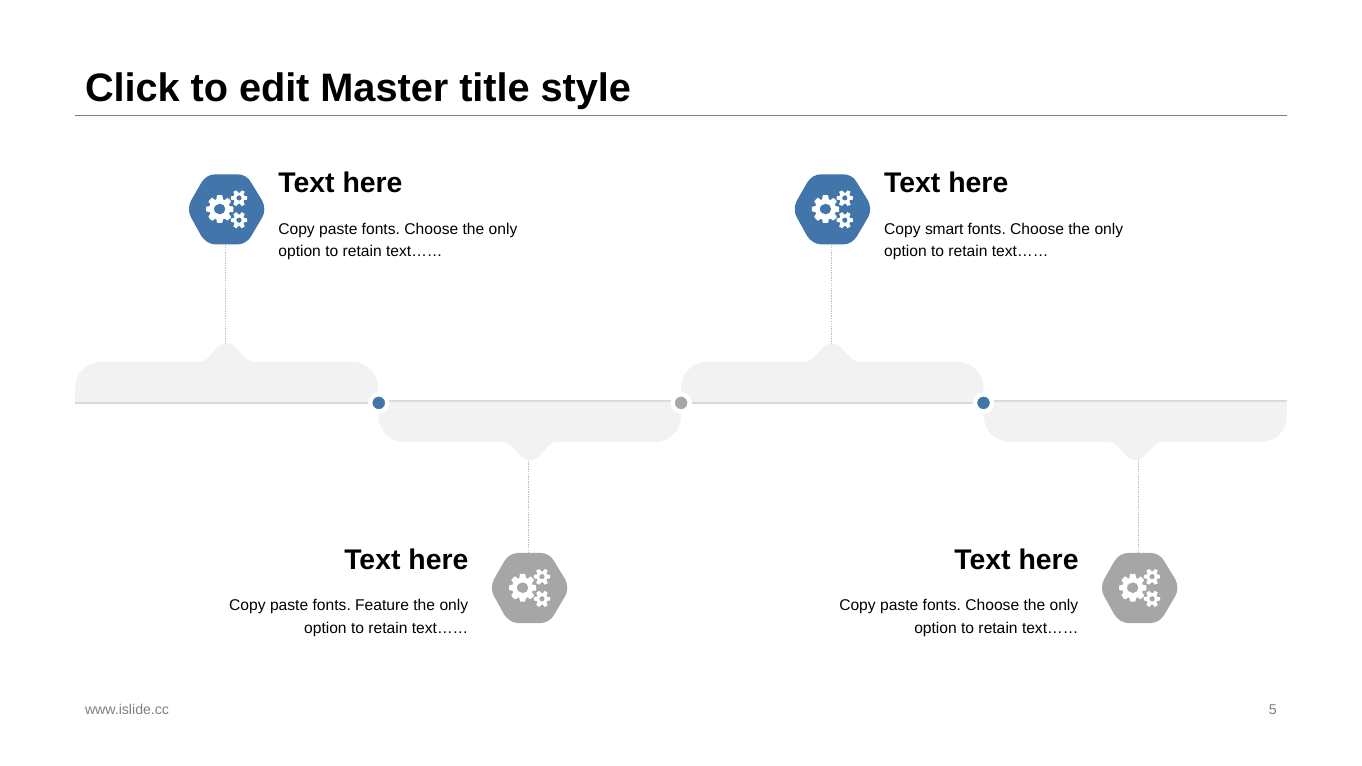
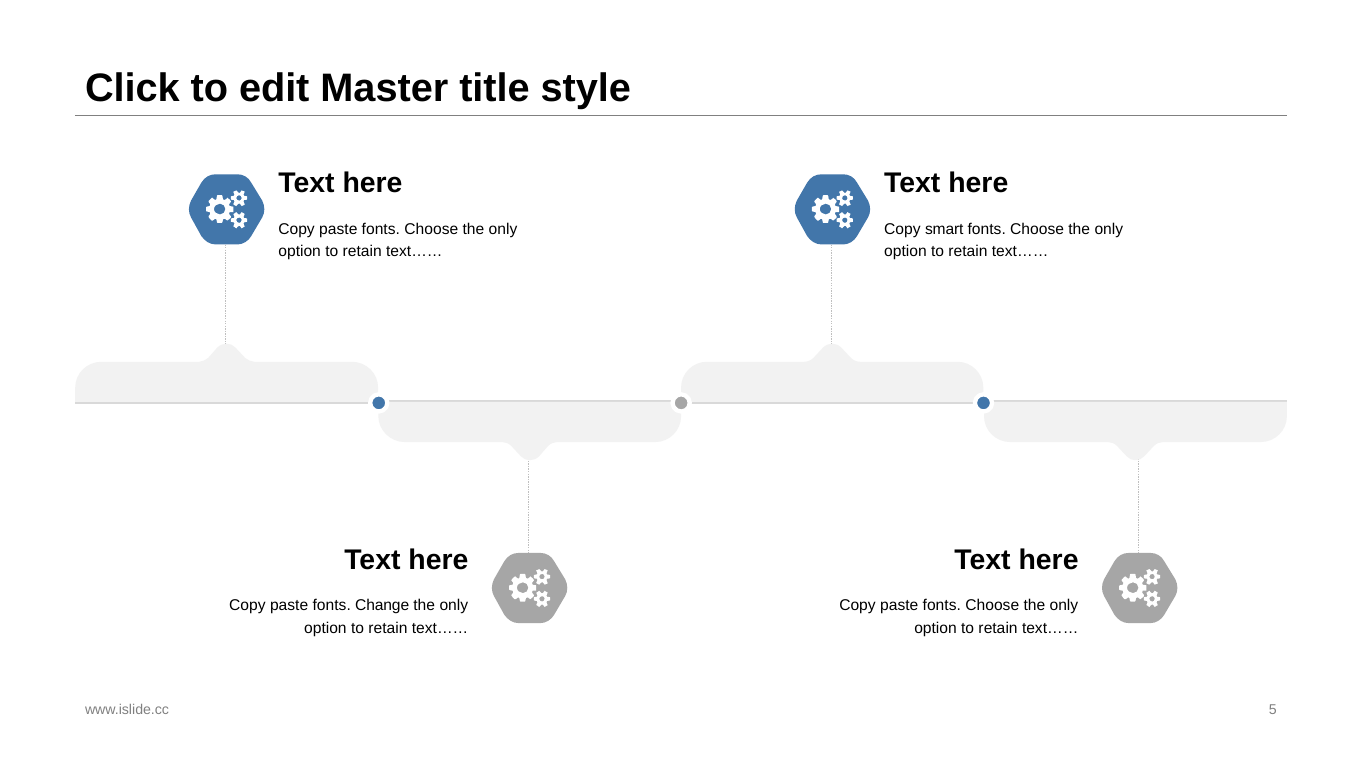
Feature: Feature -> Change
